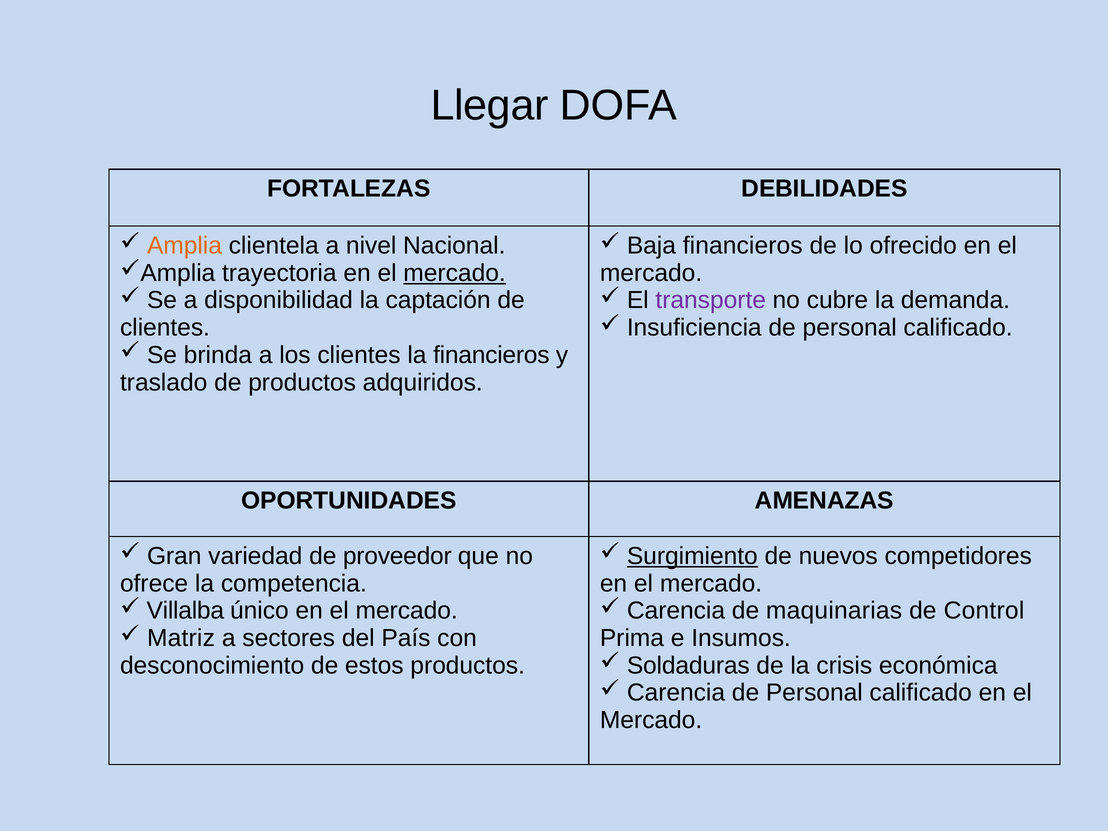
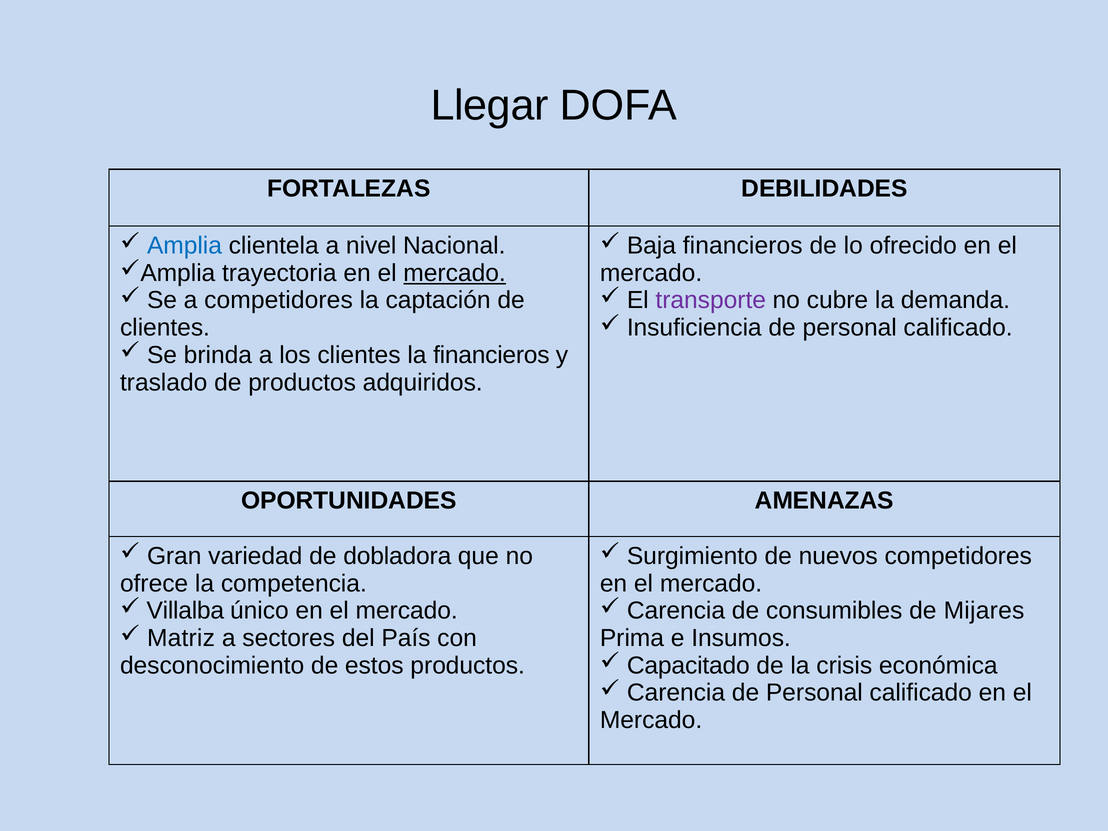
Amplia colour: orange -> blue
a disponibilidad: disponibilidad -> competidores
proveedor: proveedor -> dobladora
Surgimiento underline: present -> none
maquinarias: maquinarias -> consumibles
Control: Control -> Mijares
Soldaduras: Soldaduras -> Capacitado
